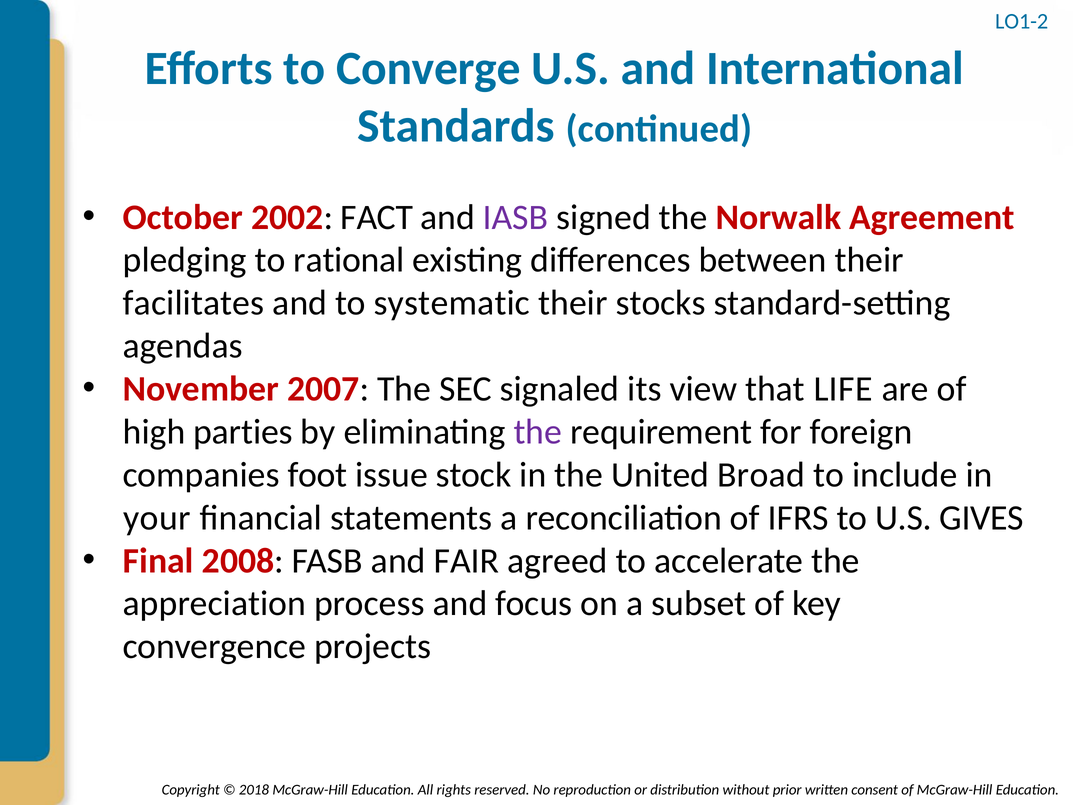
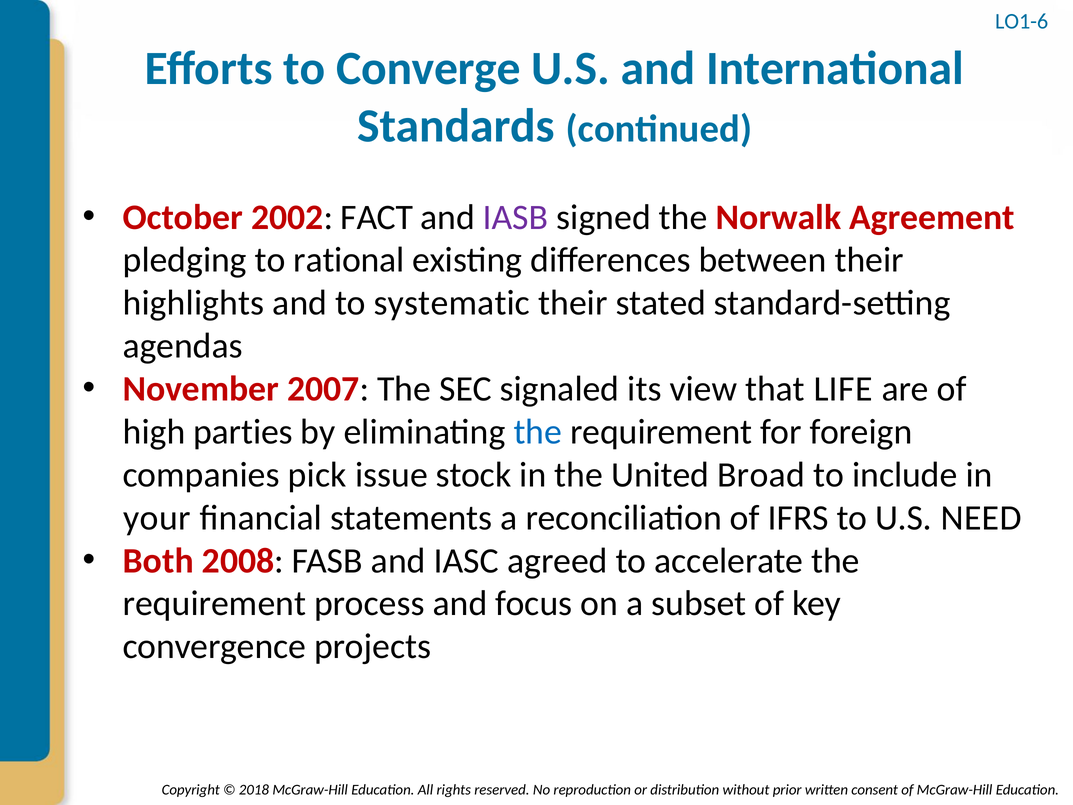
LO1-2: LO1-2 -> LO1-6
facilitates: facilitates -> highlights
stocks: stocks -> stated
the at (538, 432) colour: purple -> blue
foot: foot -> pick
GIVES: GIVES -> NEED
Final: Final -> Both
FAIR: FAIR -> IASC
appreciation at (214, 603): appreciation -> requirement
